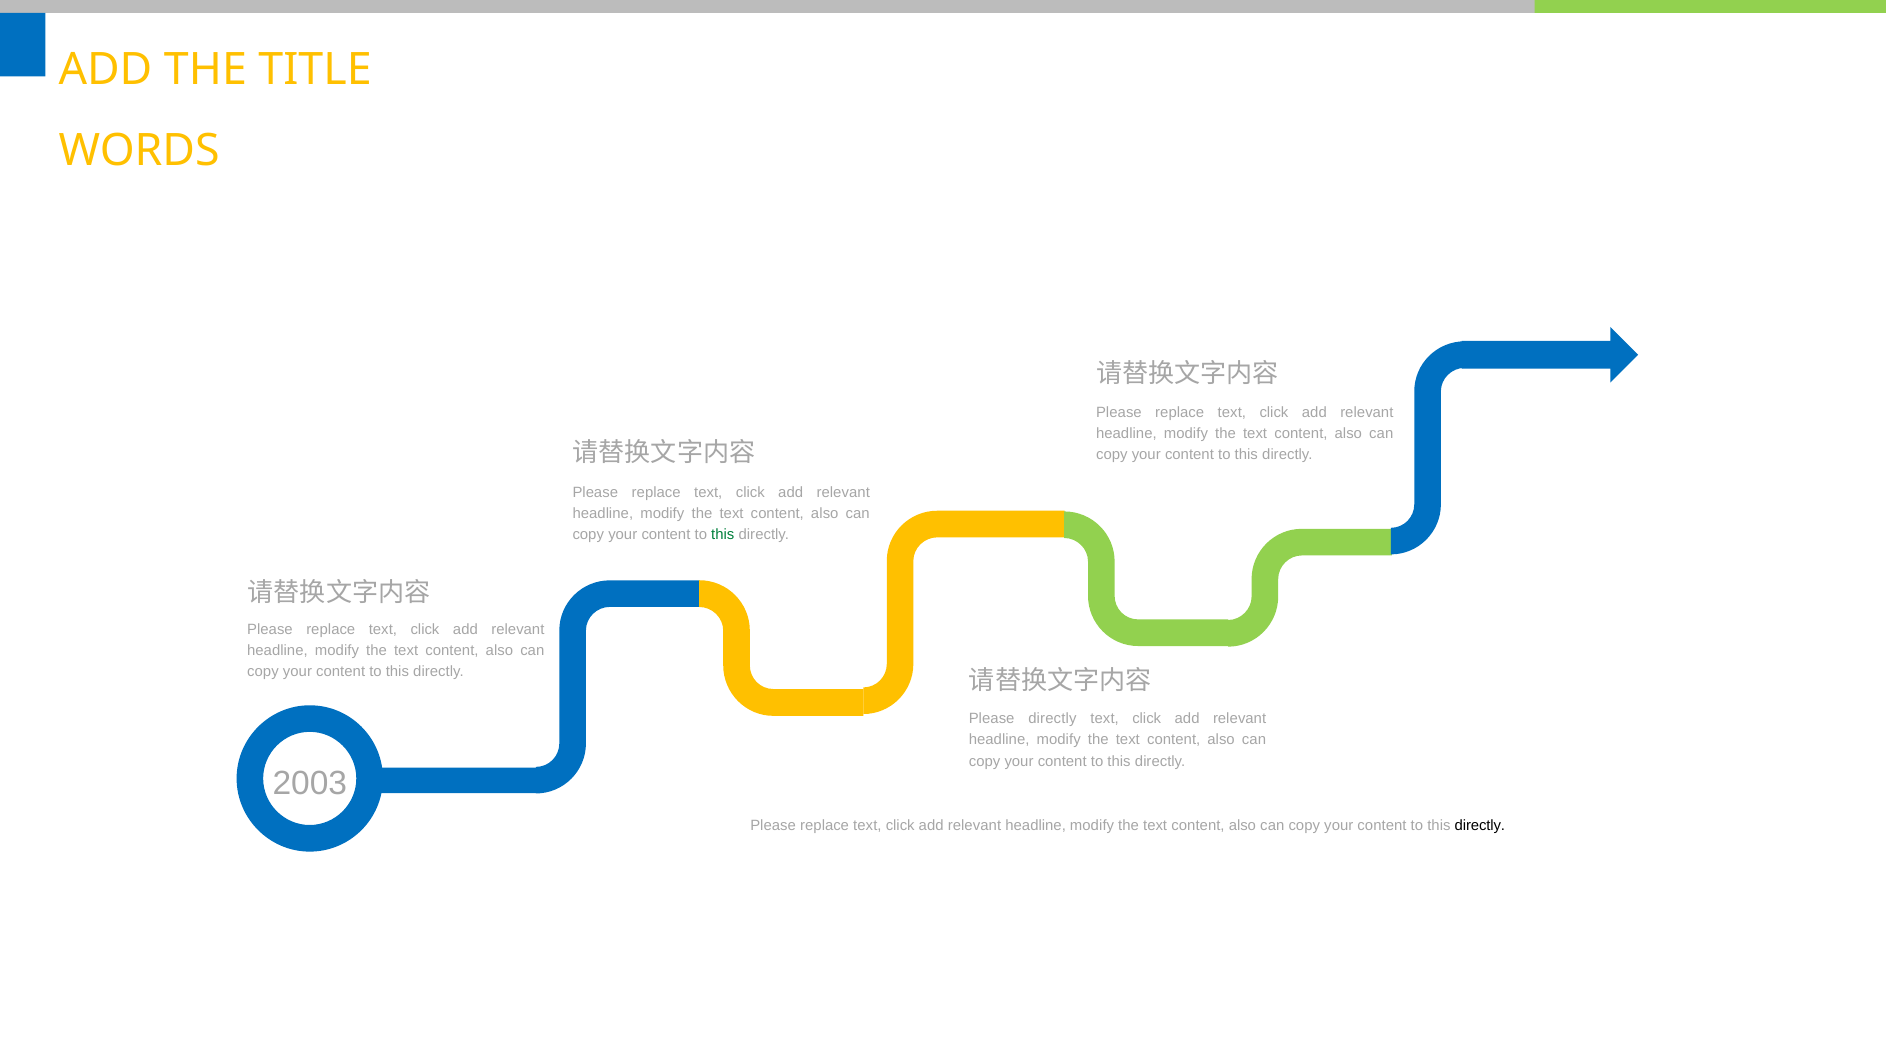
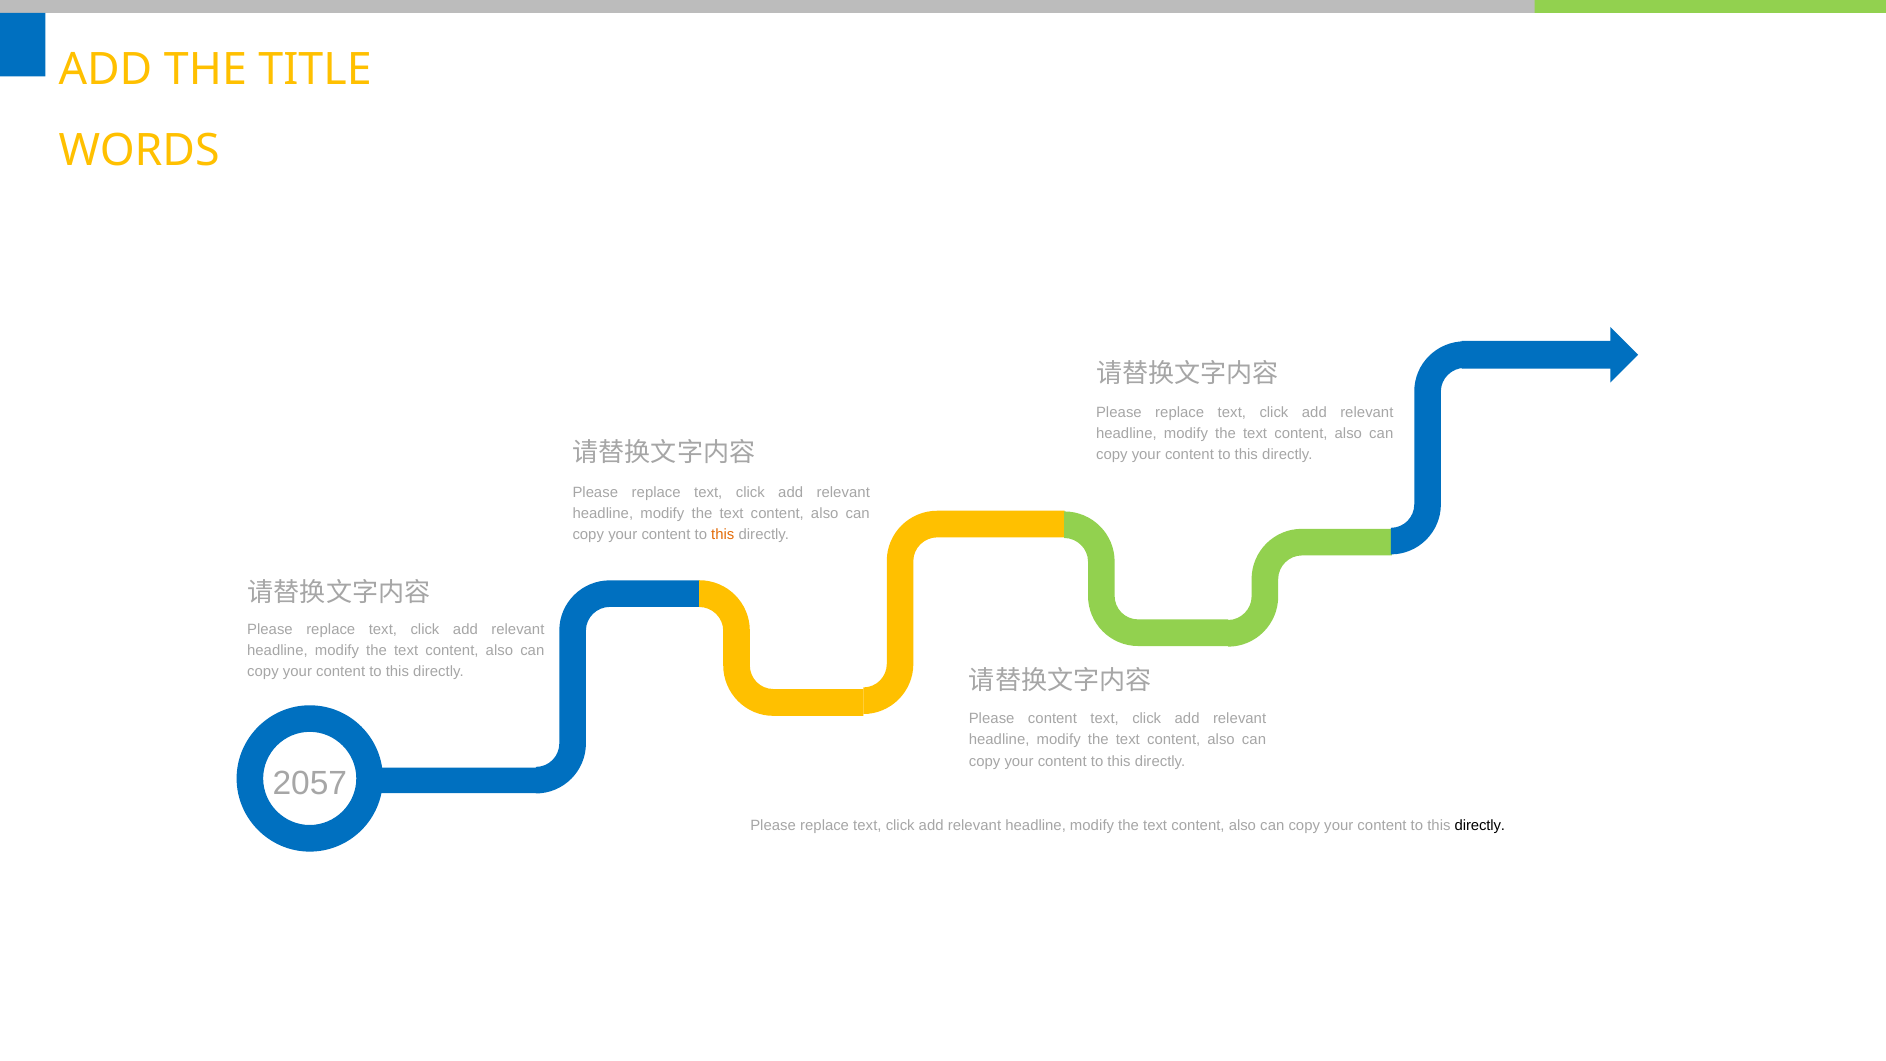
this at (723, 535) colour: green -> orange
Please directly: directly -> content
2003: 2003 -> 2057
